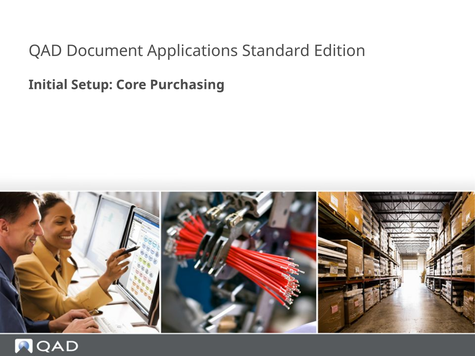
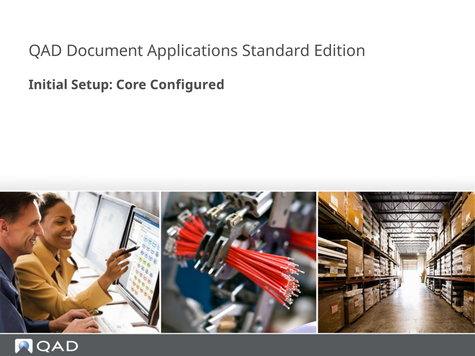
Purchasing: Purchasing -> Configured
